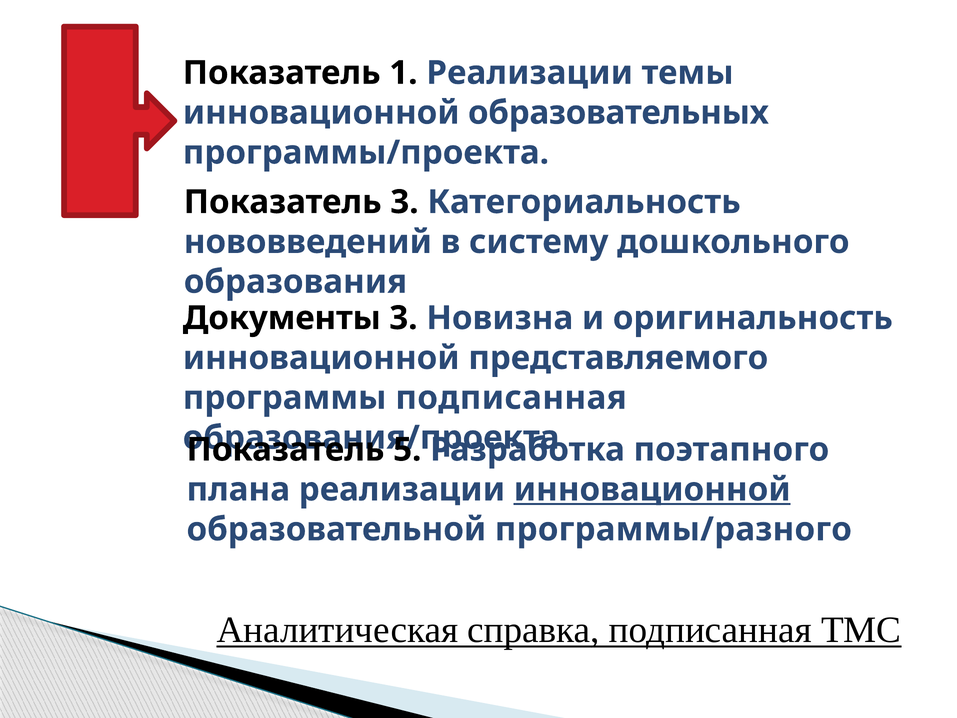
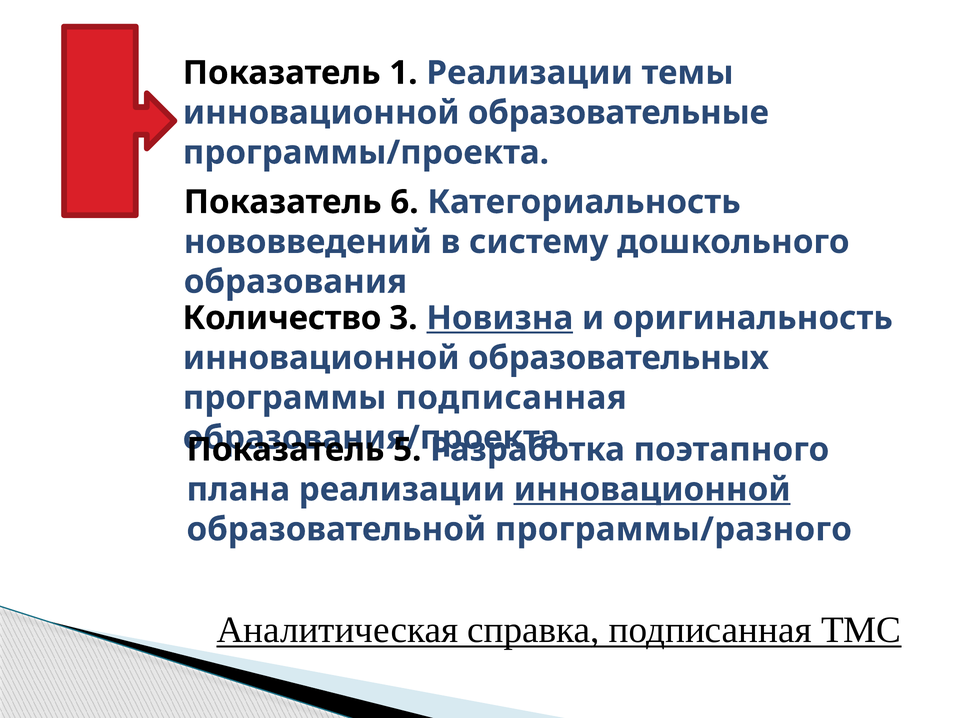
образовательных: образовательных -> образовательные
Показатель 3: 3 -> 6
Документы: Документы -> Количество
Новизна underline: none -> present
представляемого: представляемого -> образовательных
